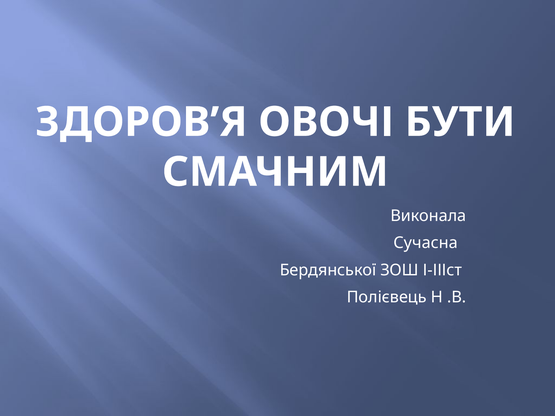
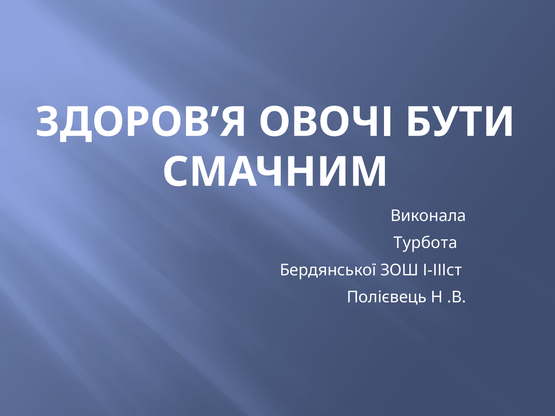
Сучасна: Сучасна -> Турбота
